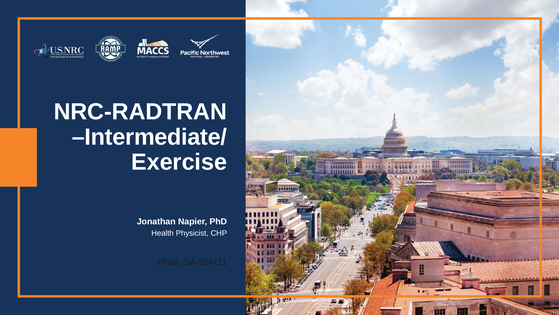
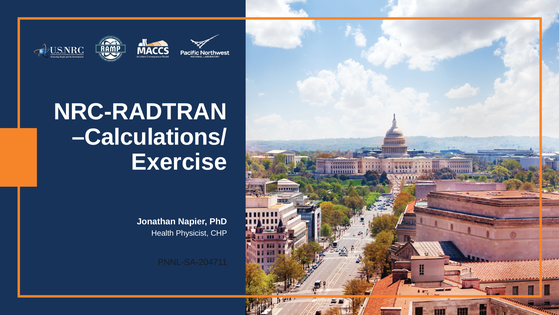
Intermediate/: Intermediate/ -> Calculations/
